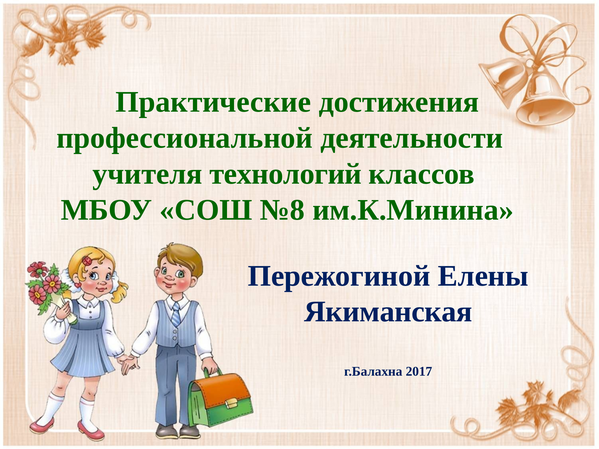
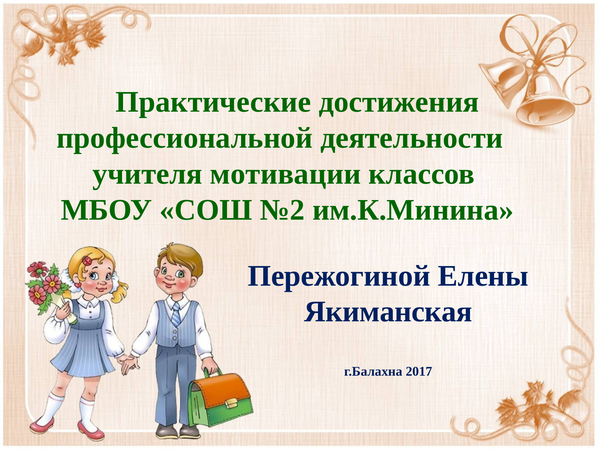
технологий: технологий -> мотивации
№8: №8 -> №2
